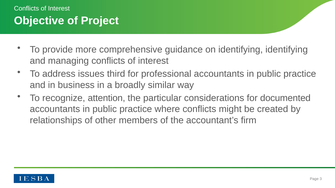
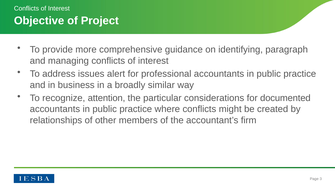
identifying identifying: identifying -> paragraph
third: third -> alert
